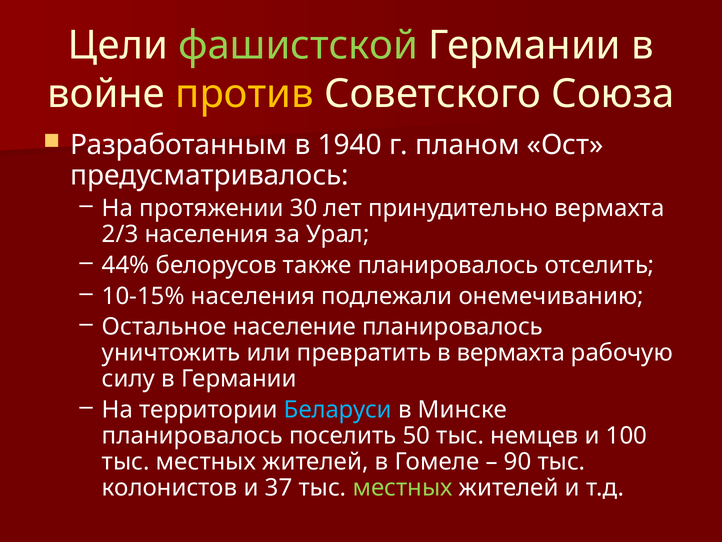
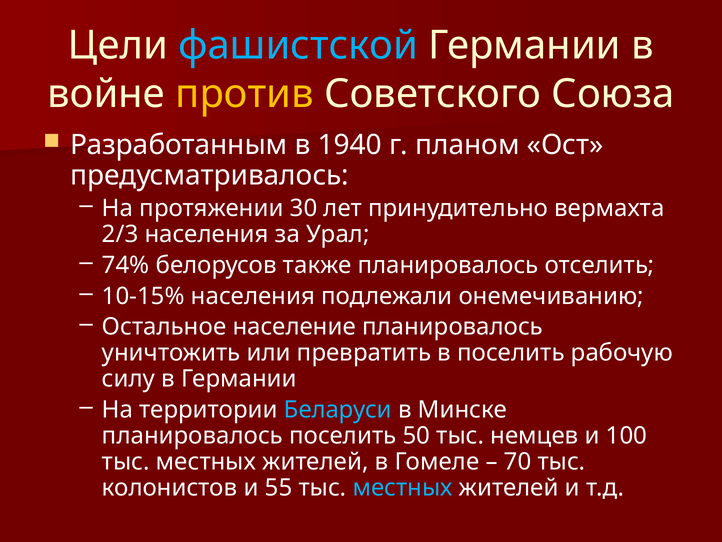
фашистской colour: light green -> light blue
44%: 44% -> 74%
в вермахта: вермахта -> поселить
90: 90 -> 70
37: 37 -> 55
местных at (403, 487) colour: light green -> light blue
